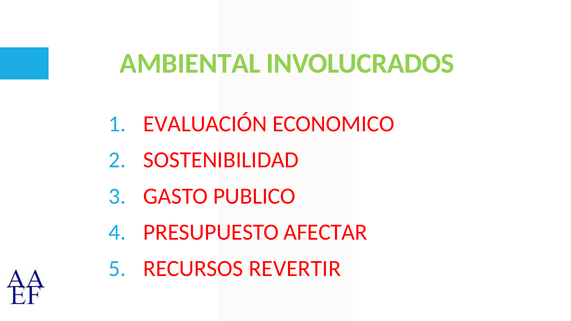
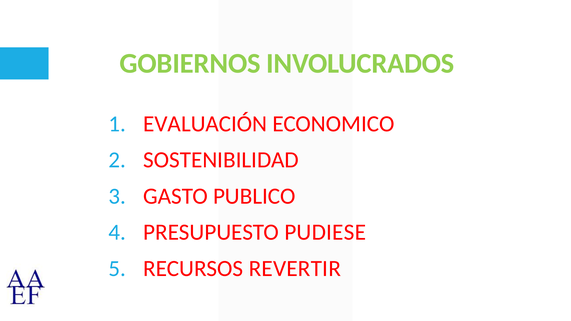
AMBIENTAL: AMBIENTAL -> GOBIERNOS
AFECTAR: AFECTAR -> PUDIESE
